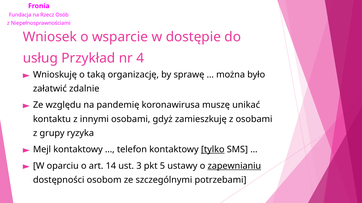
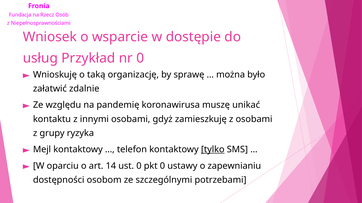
nr 4: 4 -> 0
ust 3: 3 -> 0
pkt 5: 5 -> 0
zapewnianiu underline: present -> none
